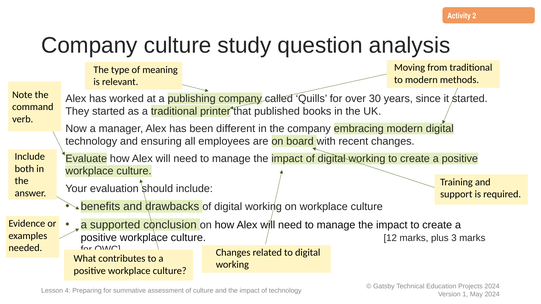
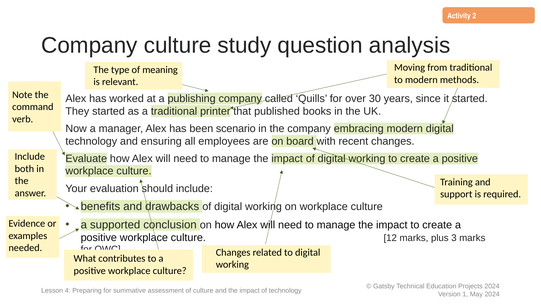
different: different -> scenario
